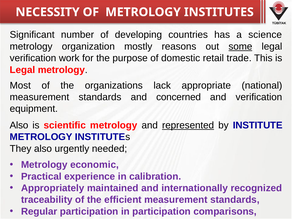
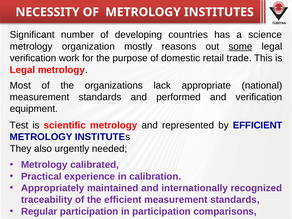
concerned: concerned -> performed
Also at (19, 125): Also -> Test
represented underline: present -> none
by INSTITUTE: INSTITUTE -> EFFICIENT
economic: economic -> calibrated
